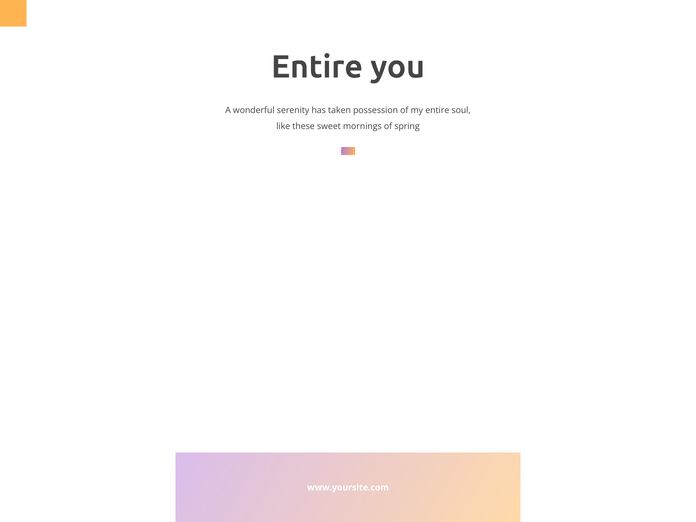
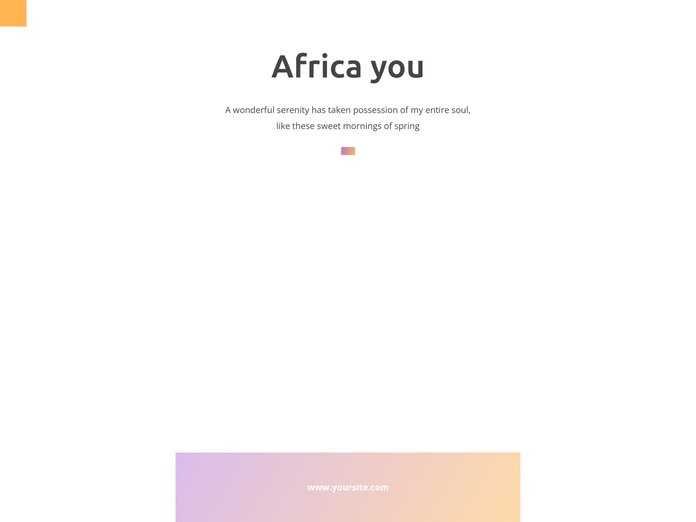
Entire at (317, 67): Entire -> Africa
